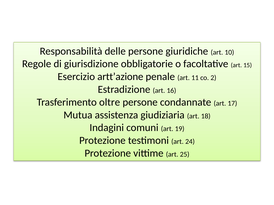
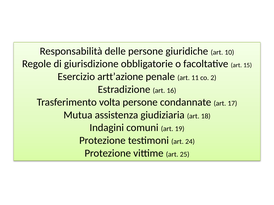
oltre: oltre -> volta
